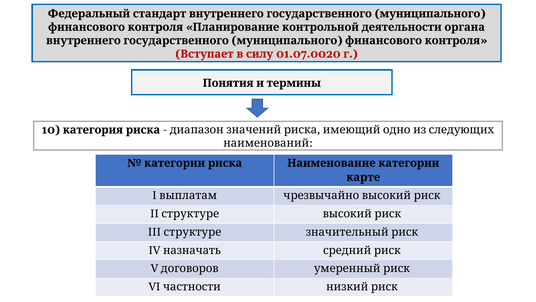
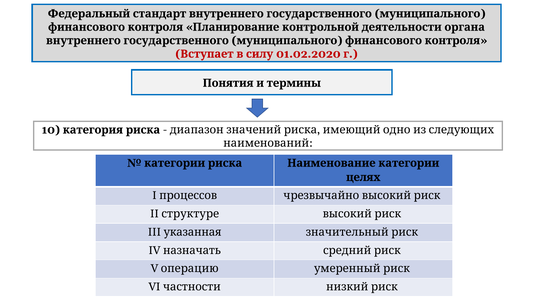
01.07.0020: 01.07.0020 -> 01.02.2020
карте: карте -> целях
выплатам: выплатам -> процессов
III структуре: структуре -> указанная
договоров: договоров -> операцию
